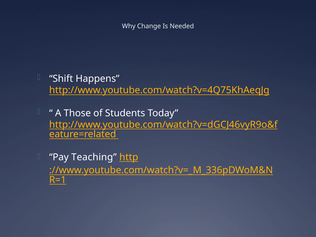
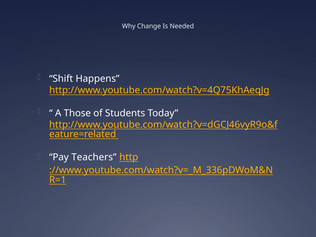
Teaching: Teaching -> Teachers
